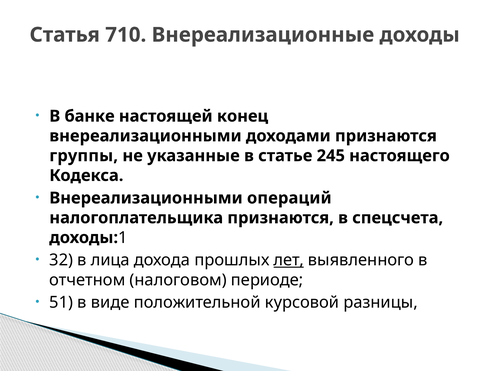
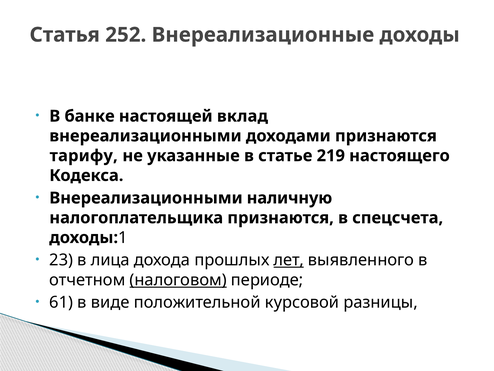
710: 710 -> 252
конец: конец -> вклад
группы: группы -> тарифу
245: 245 -> 219
операций: операций -> наличную
32: 32 -> 23
налоговом underline: none -> present
51: 51 -> 61
